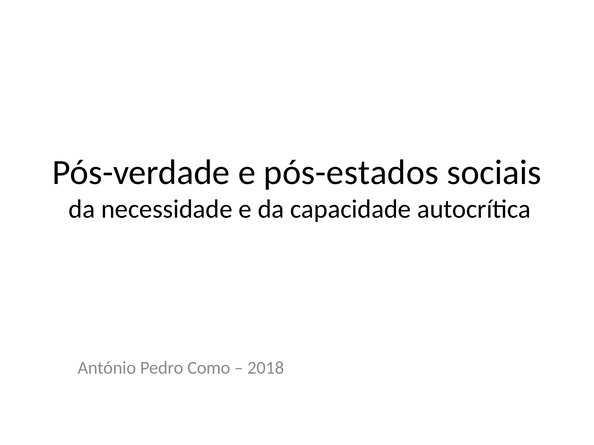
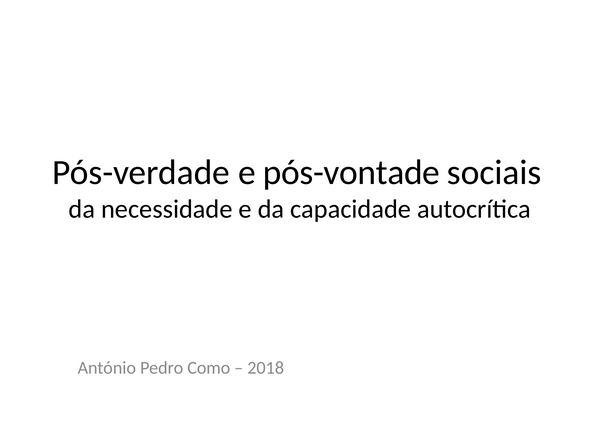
pós-estados: pós-estados -> pós-vontade
